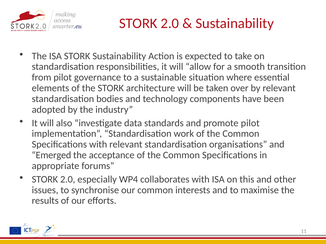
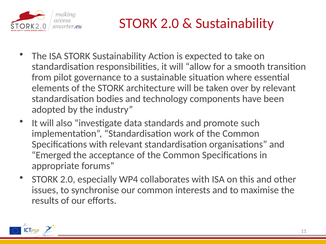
promote pilot: pilot -> such
